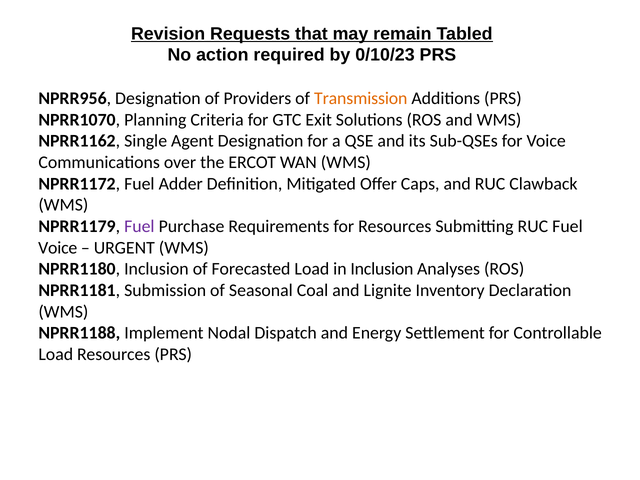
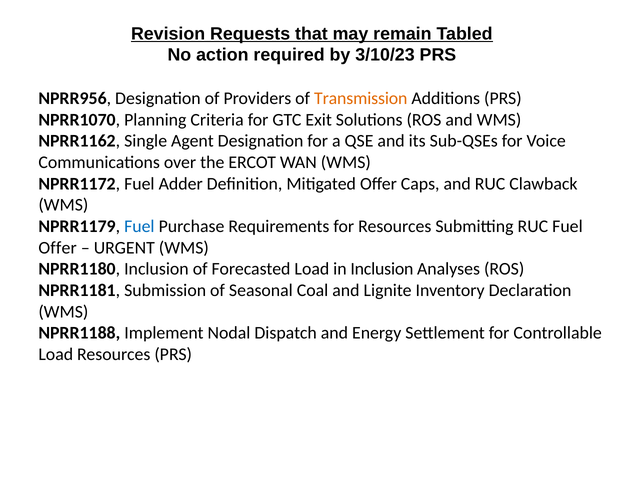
0/10/23: 0/10/23 -> 3/10/23
Fuel at (139, 226) colour: purple -> blue
Voice at (58, 248): Voice -> Offer
